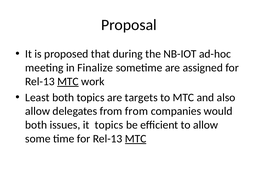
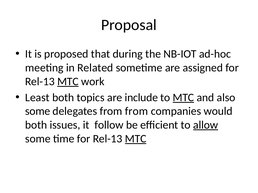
Finalize: Finalize -> Related
targets: targets -> include
MTC at (183, 98) underline: none -> present
allow at (38, 111): allow -> some
it topics: topics -> follow
allow at (206, 125) underline: none -> present
